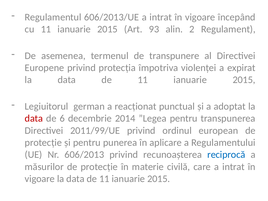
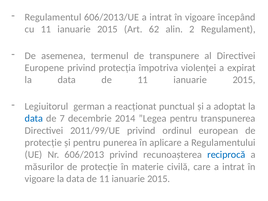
93: 93 -> 62
data at (34, 118) colour: red -> blue
6: 6 -> 7
